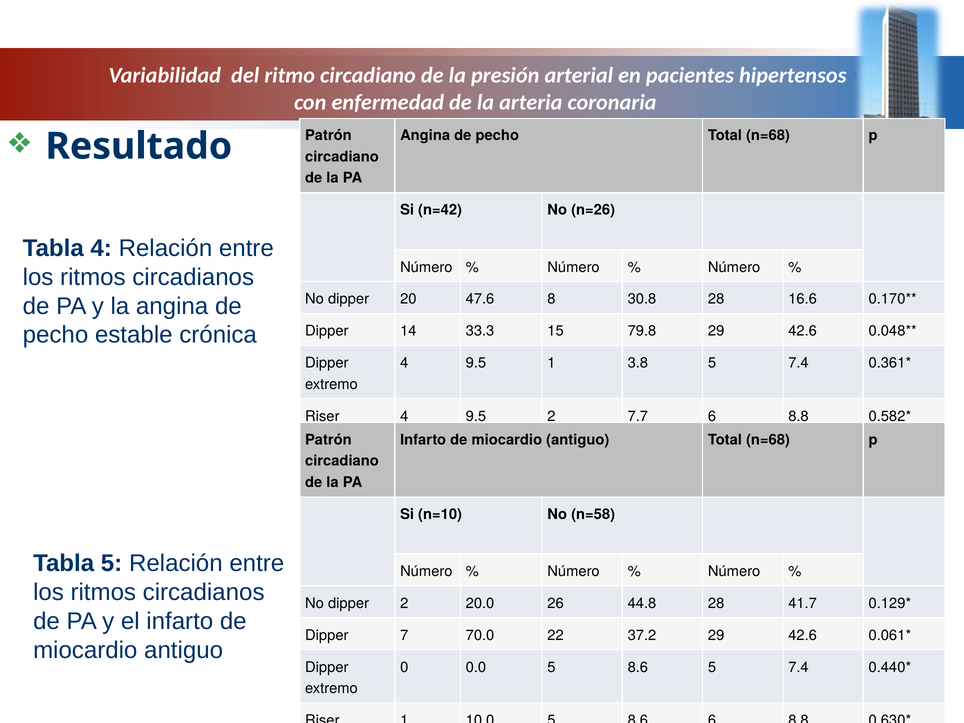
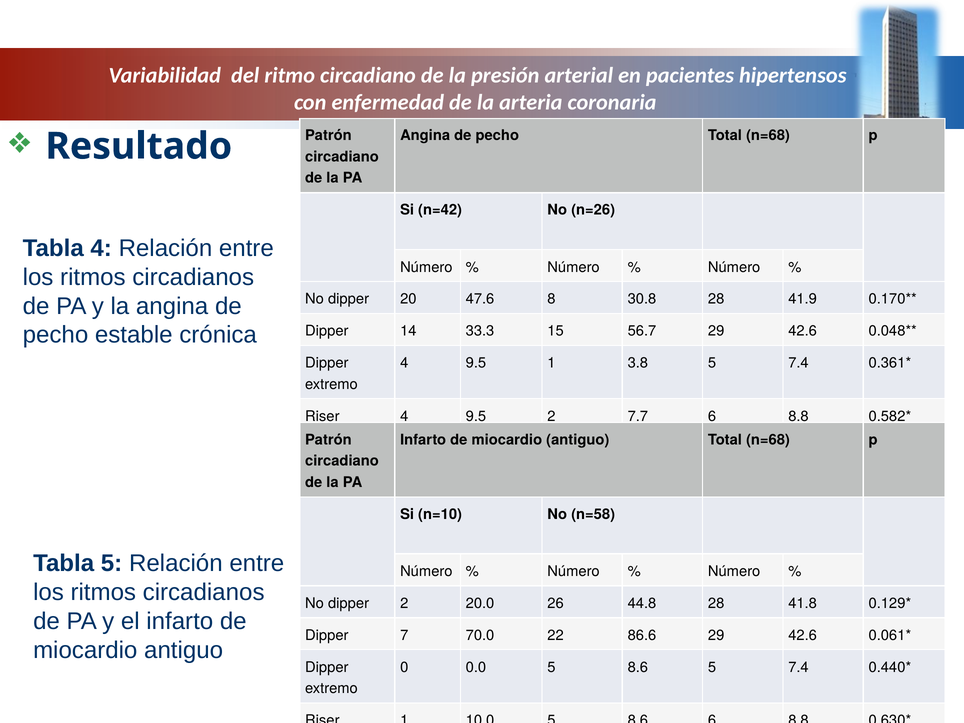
16.6: 16.6 -> 41.9
79.8: 79.8 -> 56.7
41.7: 41.7 -> 41.8
37.2: 37.2 -> 86.6
